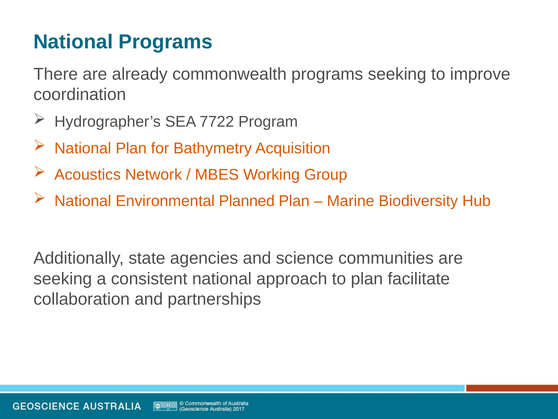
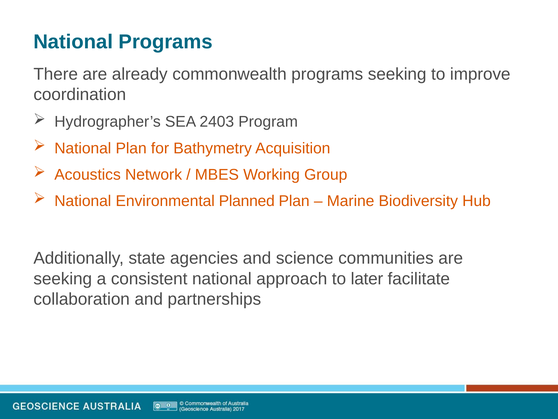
7722: 7722 -> 2403
to plan: plan -> later
